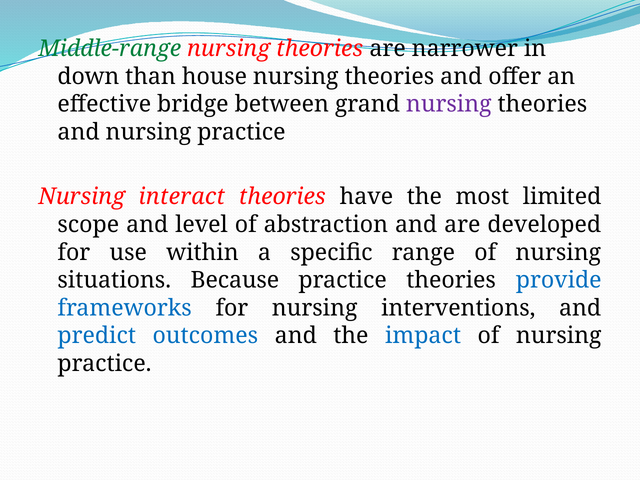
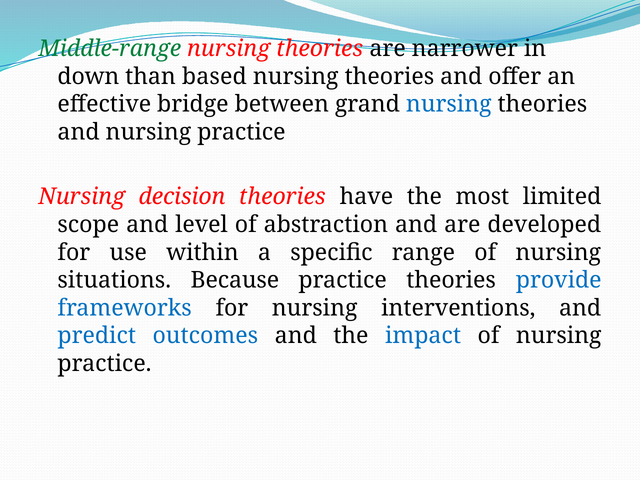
house: house -> based
nursing at (449, 104) colour: purple -> blue
interact: interact -> decision
